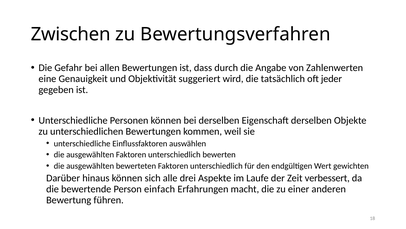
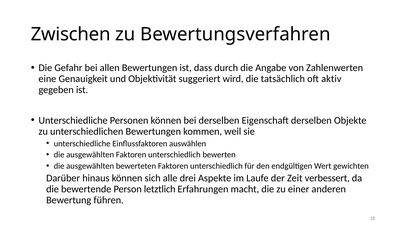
jeder: jeder -> aktiv
einfach: einfach -> letztlich
